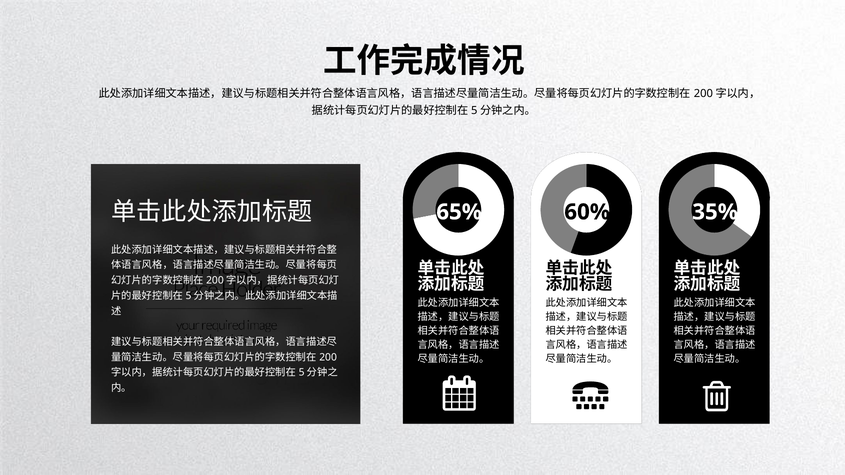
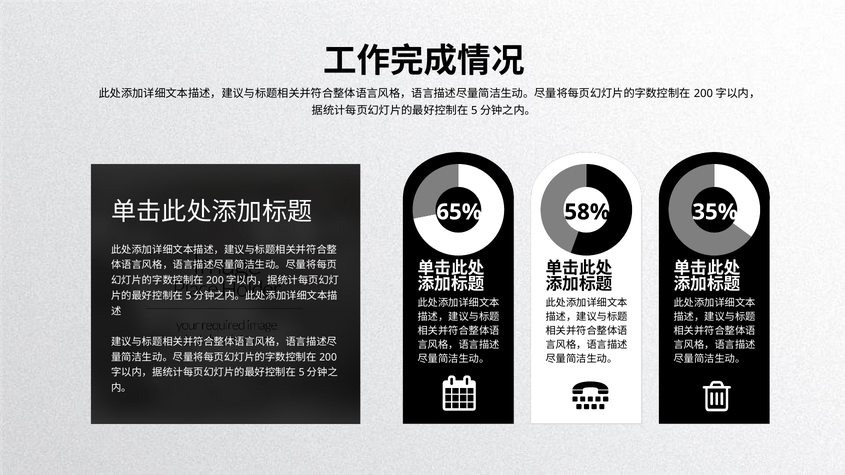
60%: 60% -> 58%
